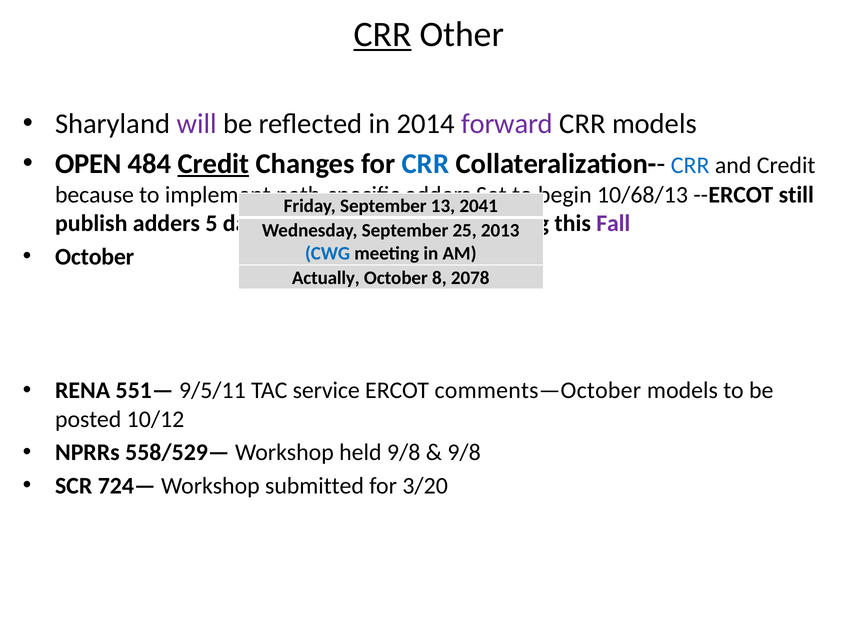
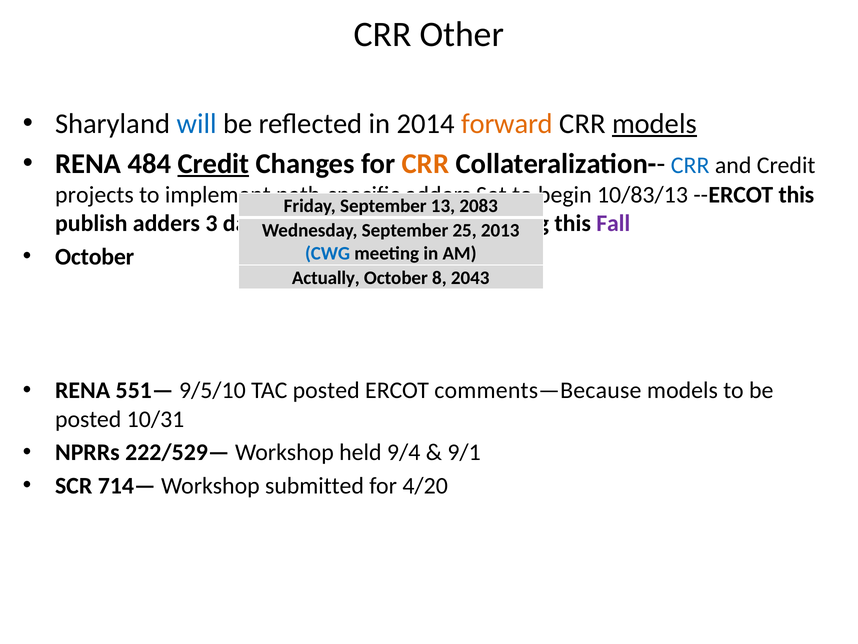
CRR at (383, 35) underline: present -> none
will colour: purple -> blue
forward colour: purple -> orange
models at (655, 124) underline: none -> present
OPEN at (88, 164): OPEN -> RENA
CRR at (425, 164) colour: blue -> orange
because: because -> projects
10/68/13: 10/68/13 -> 10/83/13
--ERCOT still: still -> this
2041: 2041 -> 2083
5: 5 -> 3
2078: 2078 -> 2043
9/5/11: 9/5/11 -> 9/5/10
TAC service: service -> posted
comments—October: comments—October -> comments—Because
10/12: 10/12 -> 10/31
558/529—: 558/529— -> 222/529—
held 9/8: 9/8 -> 9/4
9/8 at (464, 452): 9/8 -> 9/1
724—: 724— -> 714—
3/20: 3/20 -> 4/20
